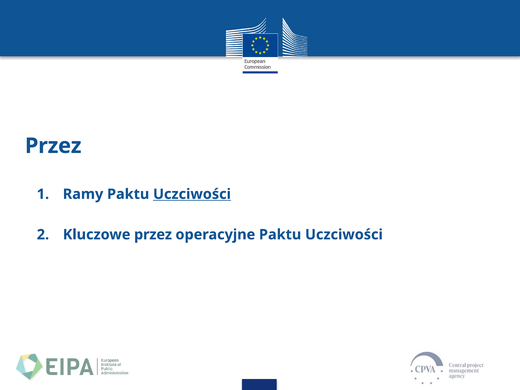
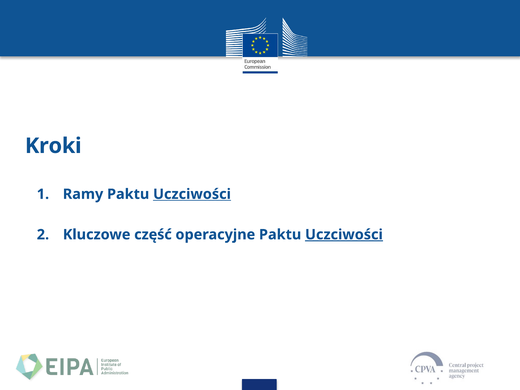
Przez at (53, 146): Przez -> Kroki
Kluczowe przez: przez -> część
Uczciwości at (344, 235) underline: none -> present
